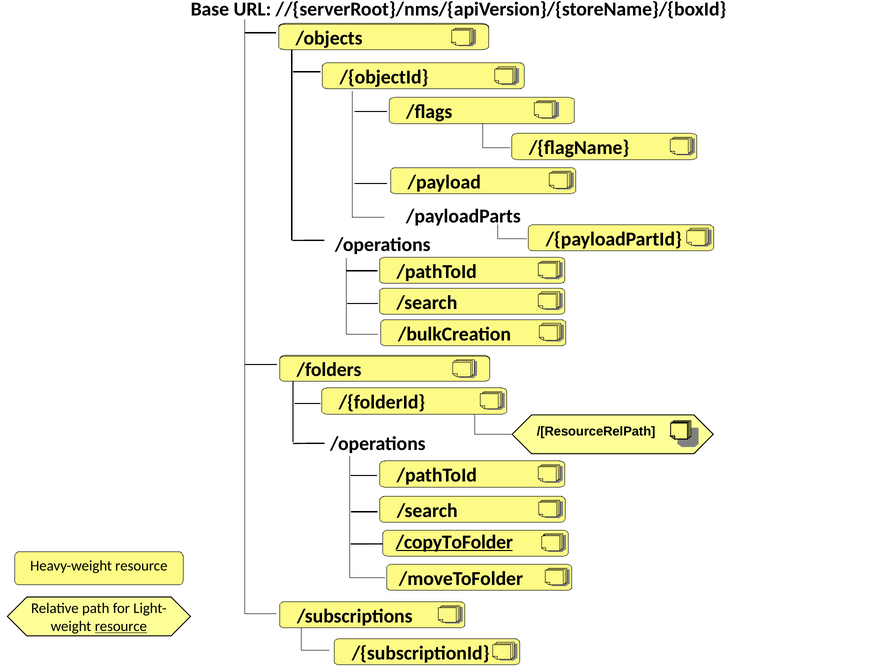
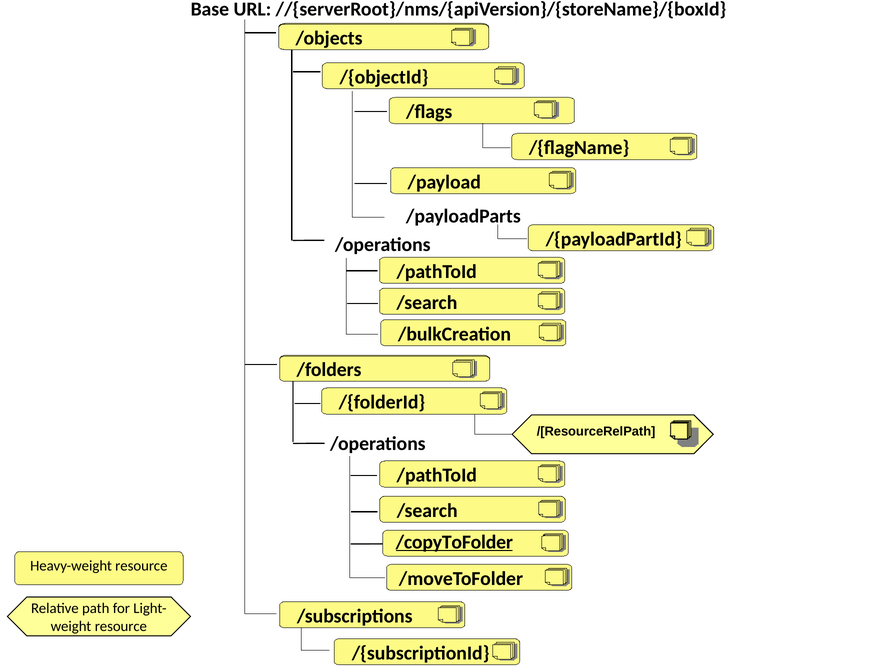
resource at (121, 626) underline: present -> none
